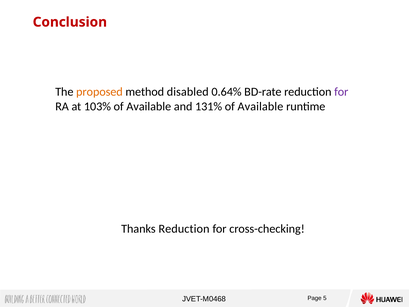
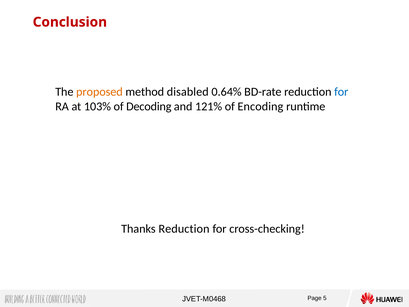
for at (341, 92) colour: purple -> blue
103% of Available: Available -> Decoding
131%: 131% -> 121%
Available at (260, 106): Available -> Encoding
